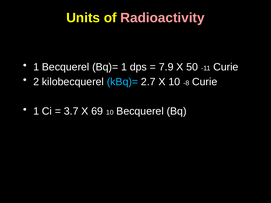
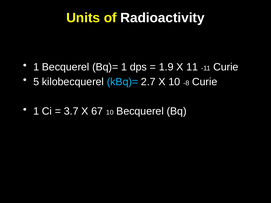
Radioactivity colour: pink -> white
7.9: 7.9 -> 1.9
50: 50 -> 11
2: 2 -> 5
69: 69 -> 67
